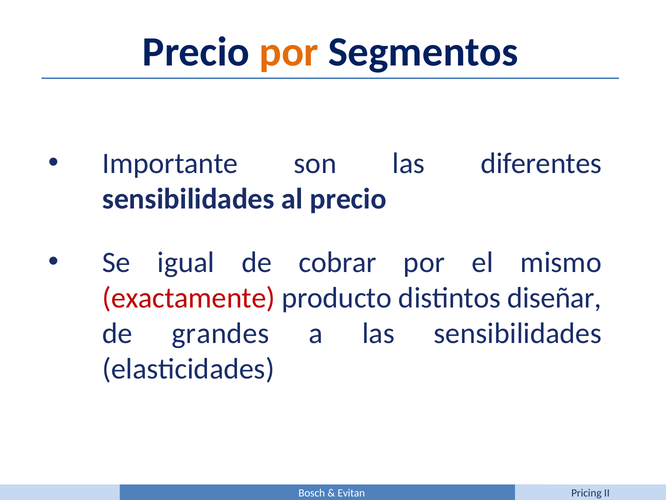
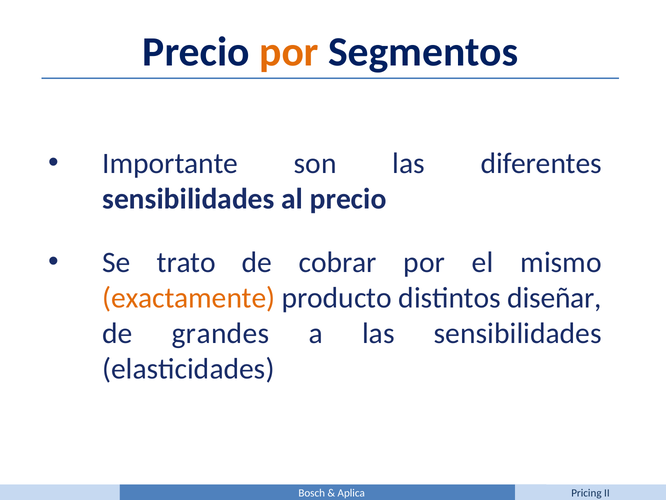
igual: igual -> trato
exactamente colour: red -> orange
Evitan: Evitan -> Aplica
